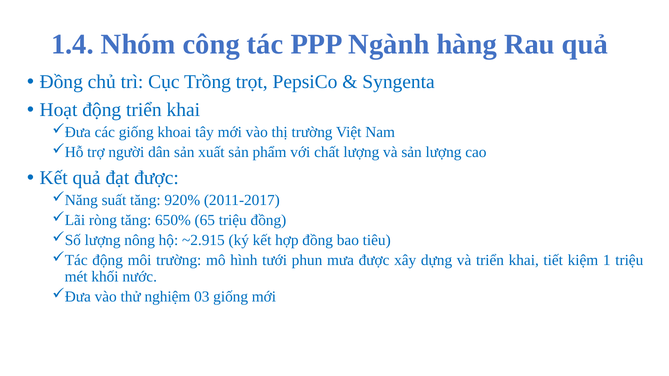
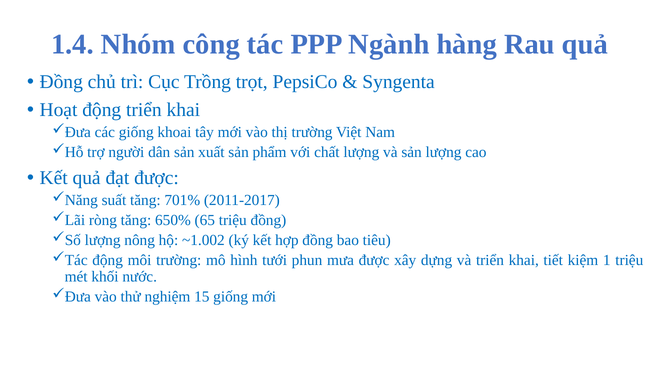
920%: 920% -> 701%
~2.915: ~2.915 -> ~1.002
03: 03 -> 15
